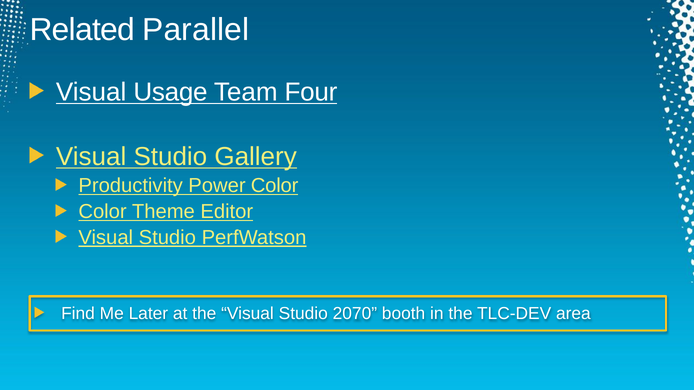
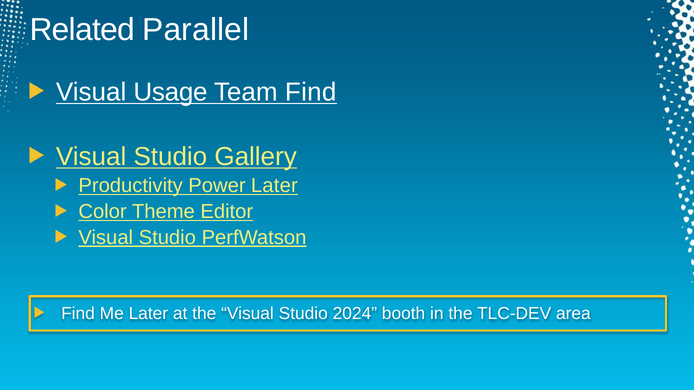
Team Four: Four -> Find
Power Color: Color -> Later
2070: 2070 -> 2024
